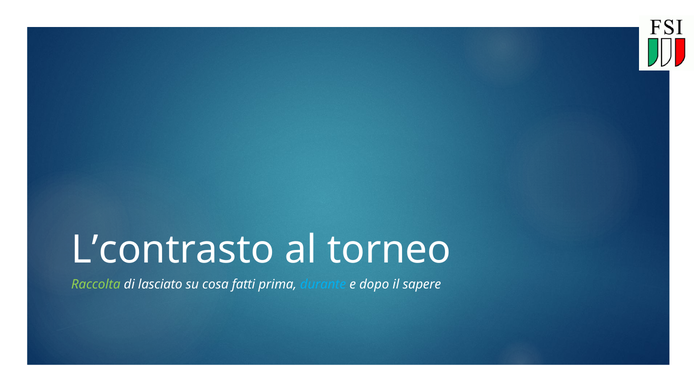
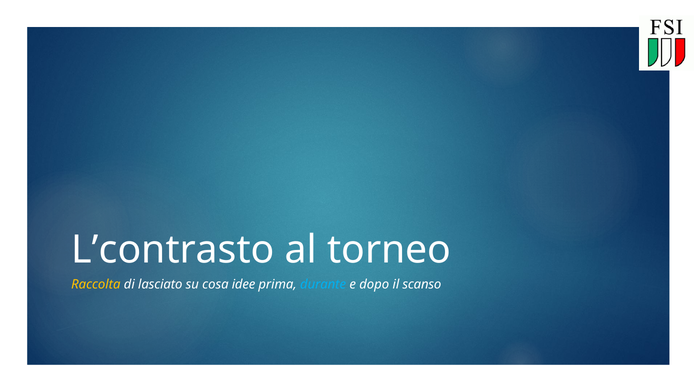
Raccolta colour: light green -> yellow
fatti: fatti -> idee
sapere: sapere -> scanso
